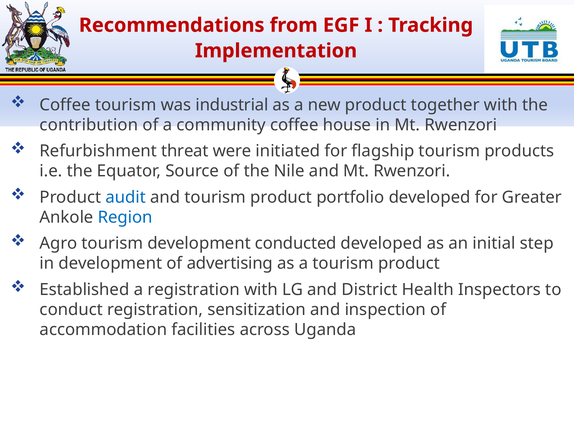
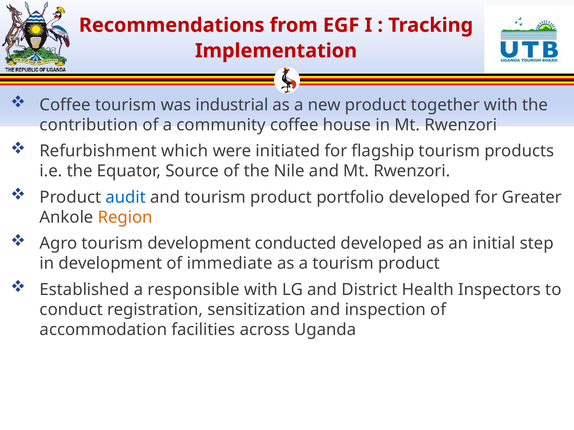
threat: threat -> which
Region colour: blue -> orange
advertising: advertising -> immediate
a registration: registration -> responsible
